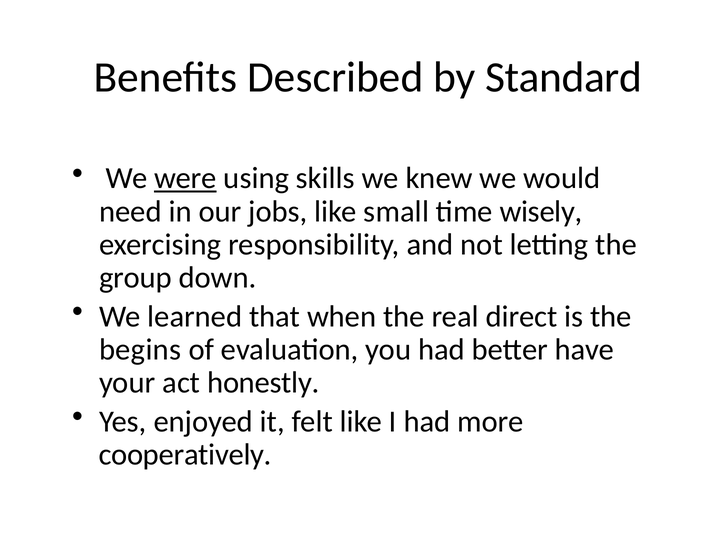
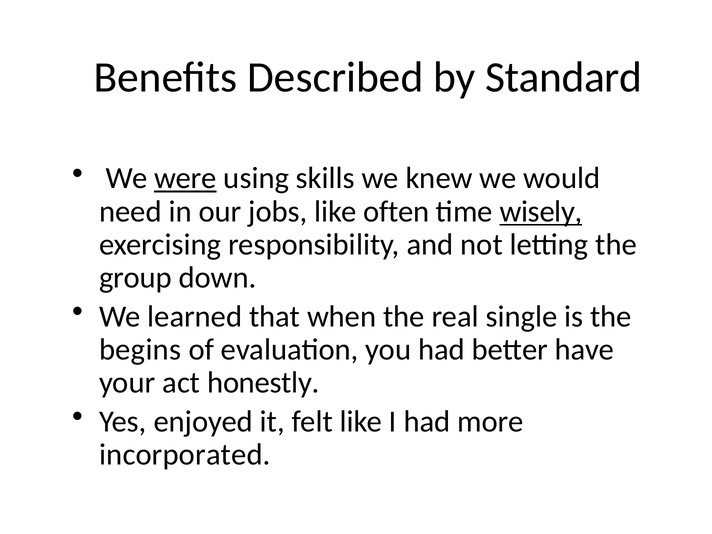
small: small -> often
wisely underline: none -> present
direct: direct -> single
cooperatively: cooperatively -> incorporated
